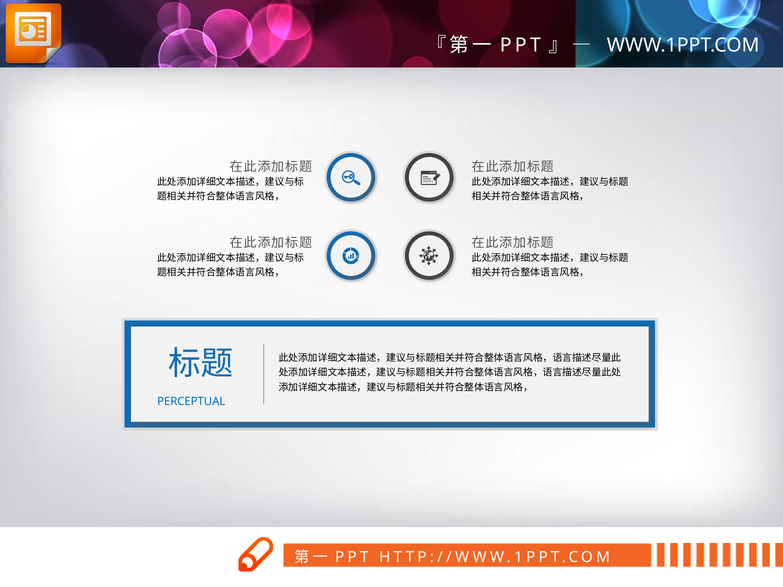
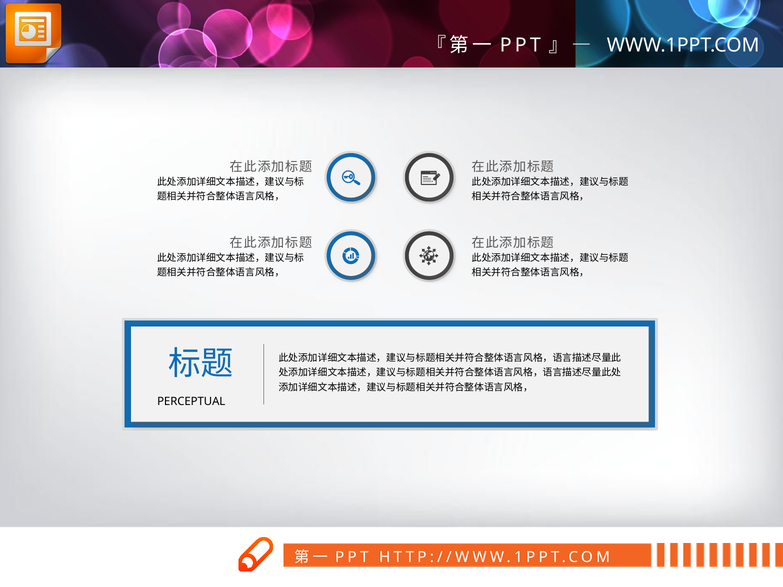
PERCEPTUAL colour: blue -> black
